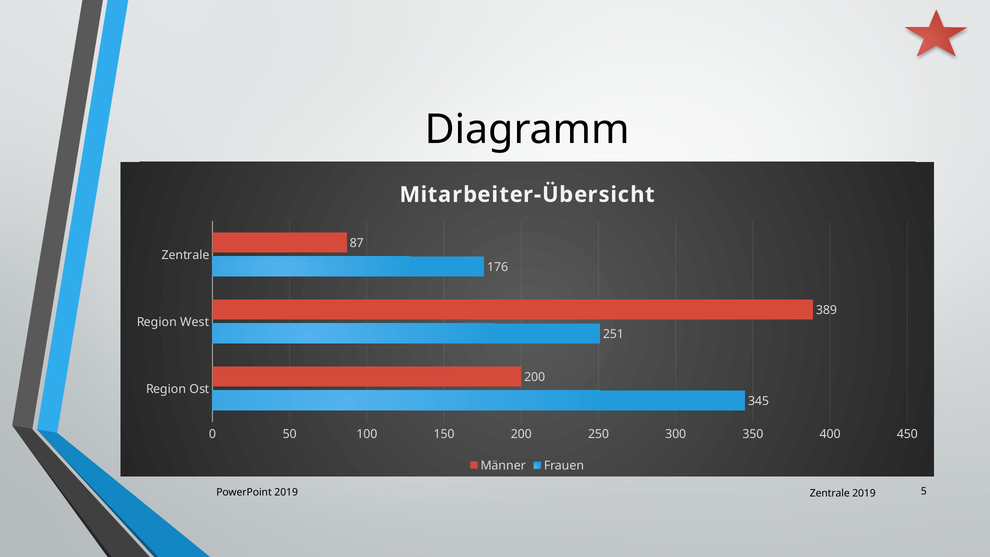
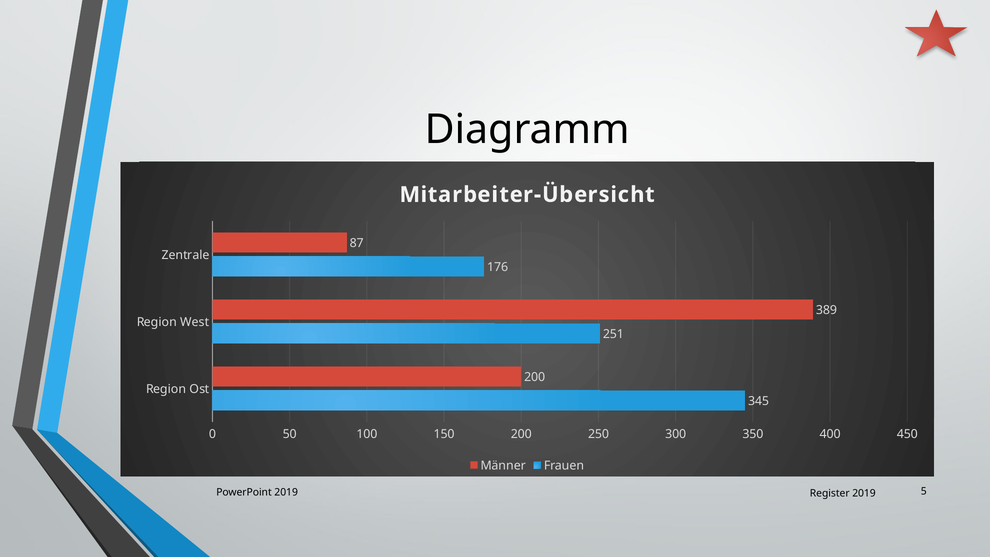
Zentrale at (830, 493): Zentrale -> Register
